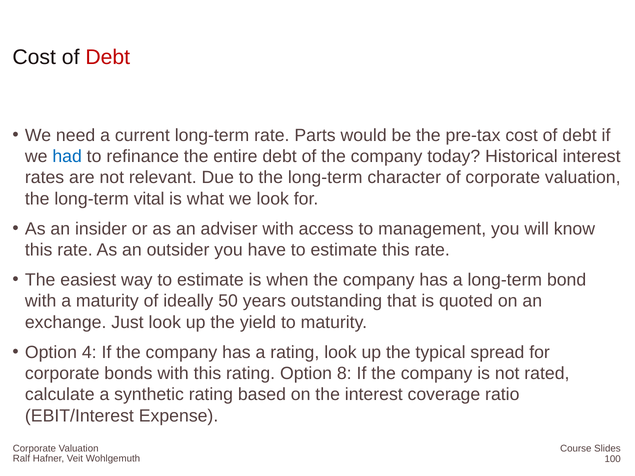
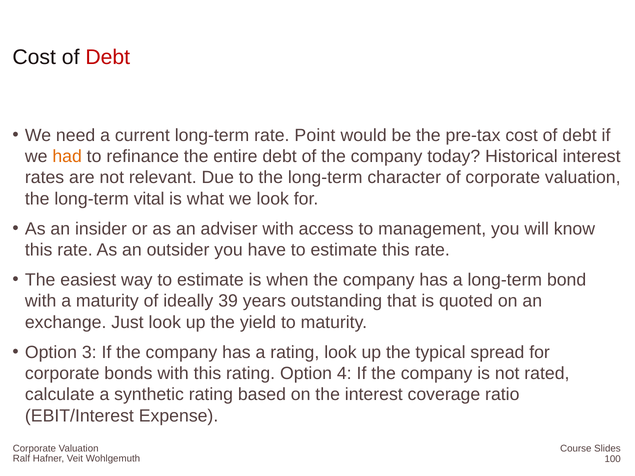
Parts: Parts -> Point
had colour: blue -> orange
50: 50 -> 39
4: 4 -> 3
8: 8 -> 4
